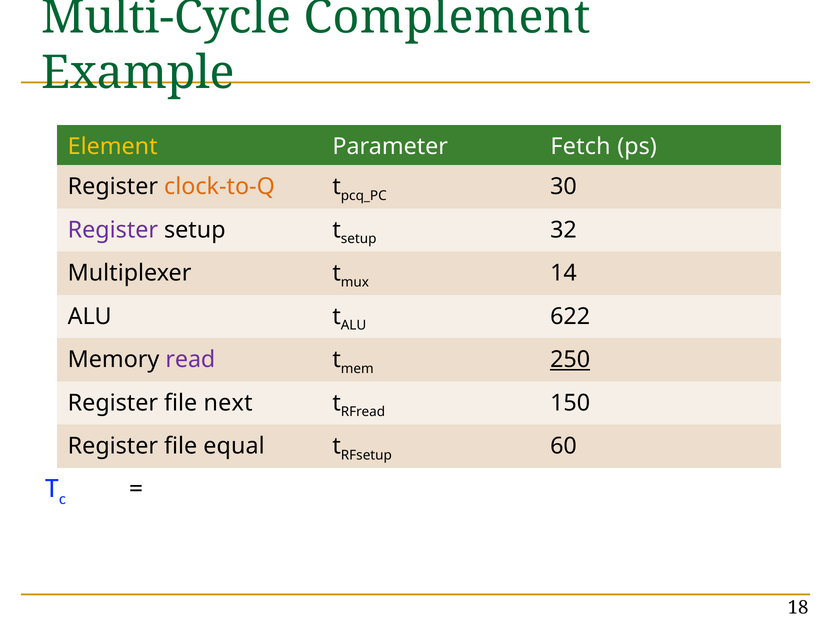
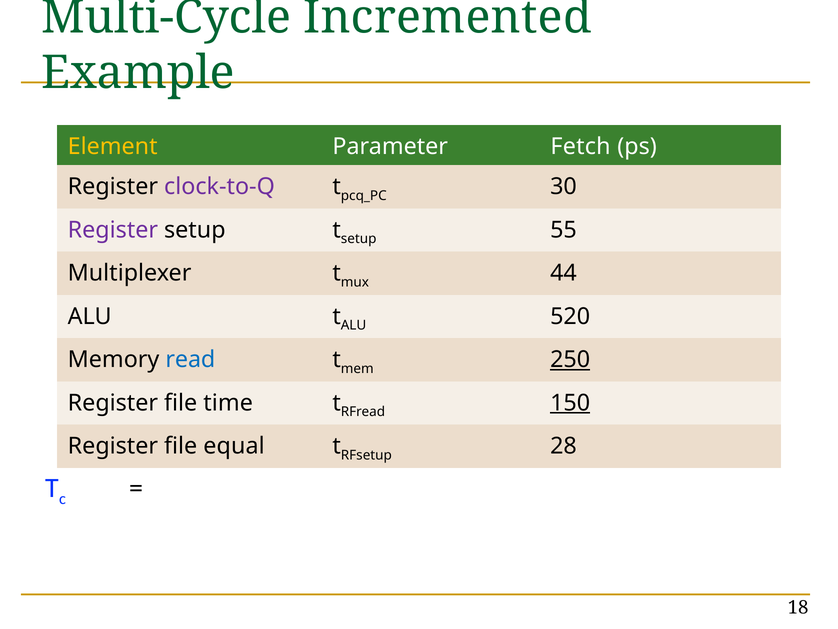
Complement: Complement -> Incremented
clock-to-Q colour: orange -> purple
32: 32 -> 55
14: 14 -> 44
622: 622 -> 520
read colour: purple -> blue
next: next -> time
150 underline: none -> present
60: 60 -> 28
